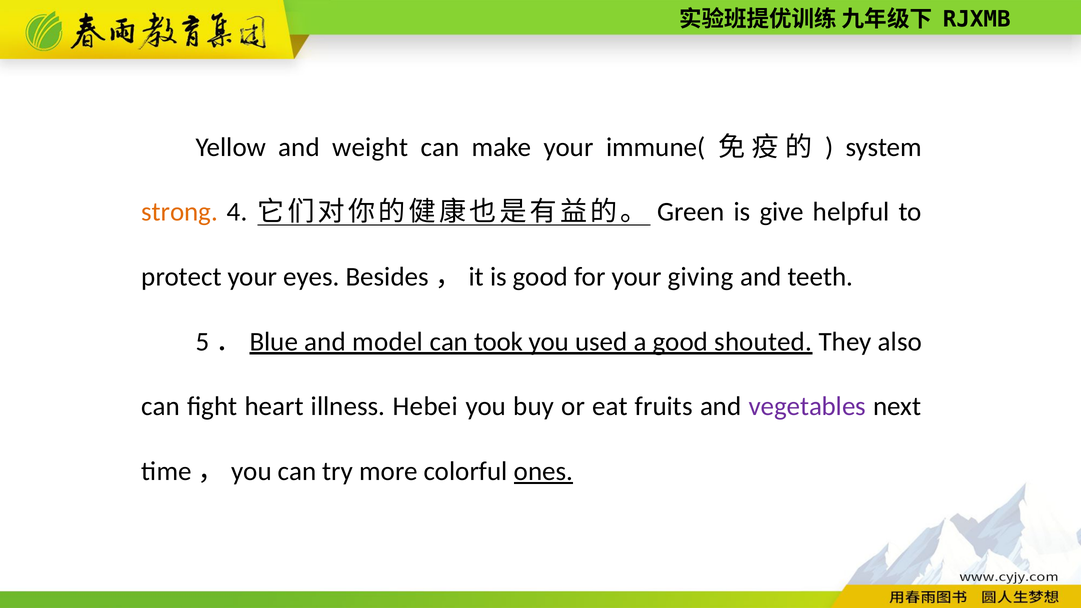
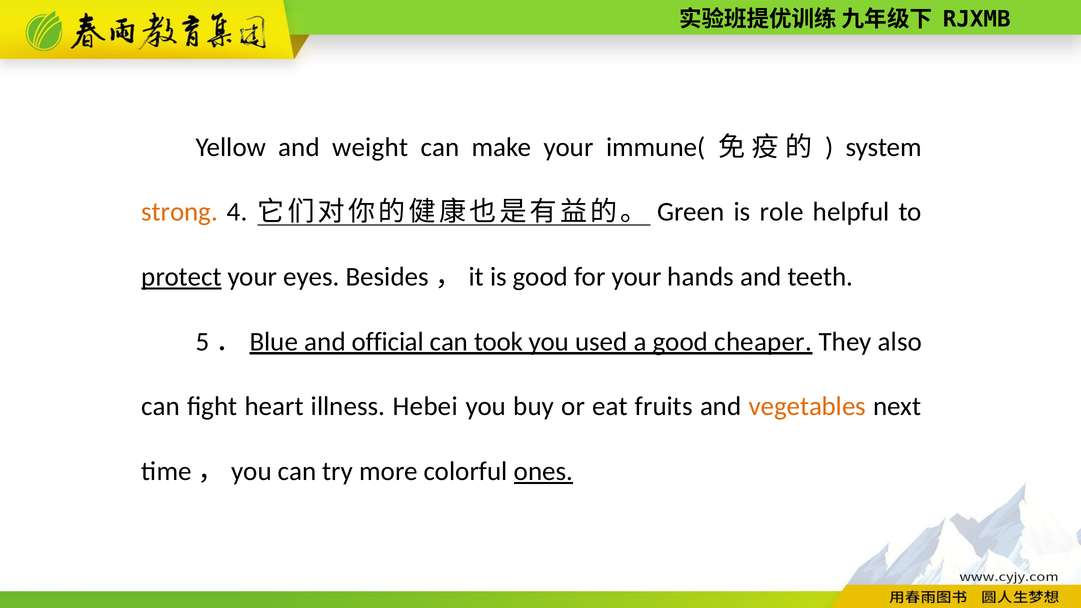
give: give -> role
protect underline: none -> present
giving: giving -> hands
model: model -> official
shouted: shouted -> cheaper
vegetables colour: purple -> orange
